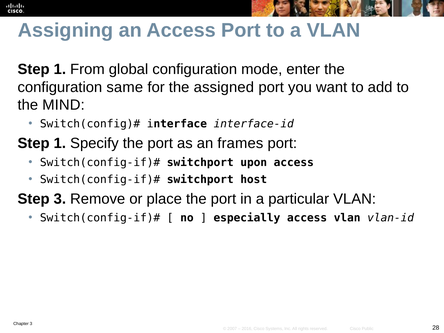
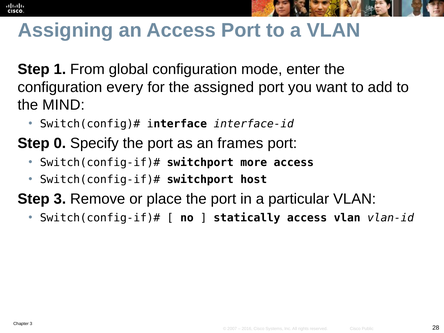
same: same -> every
1 at (60, 143): 1 -> 0
upon: upon -> more
especially: especially -> statically
